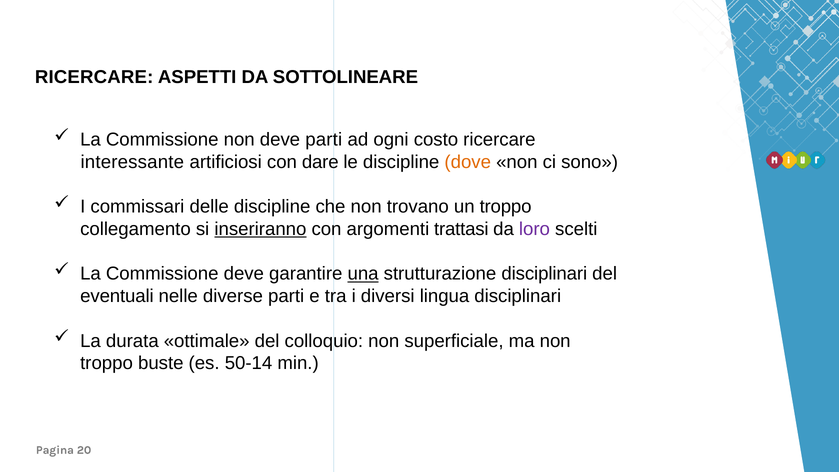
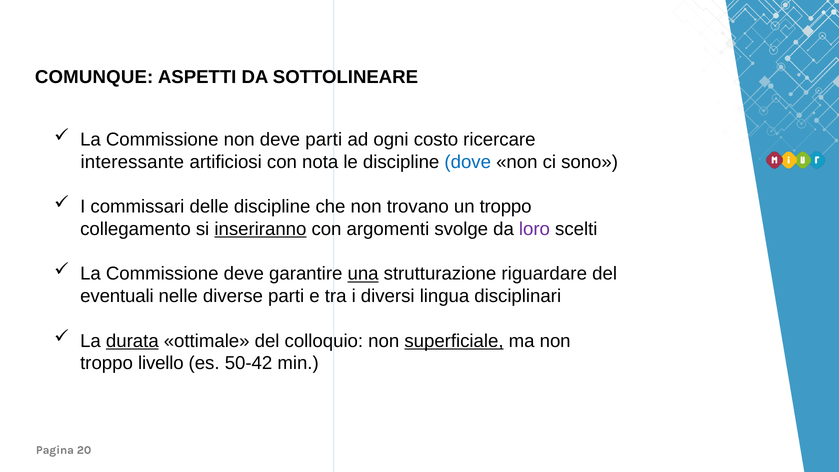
RICERCARE at (94, 77): RICERCARE -> COMUNQUE
dare: dare -> nota
dove colour: orange -> blue
trattasi: trattasi -> svolge
strutturazione disciplinari: disciplinari -> riguardare
durata underline: none -> present
superficiale underline: none -> present
buste: buste -> livello
50-14: 50-14 -> 50-42
